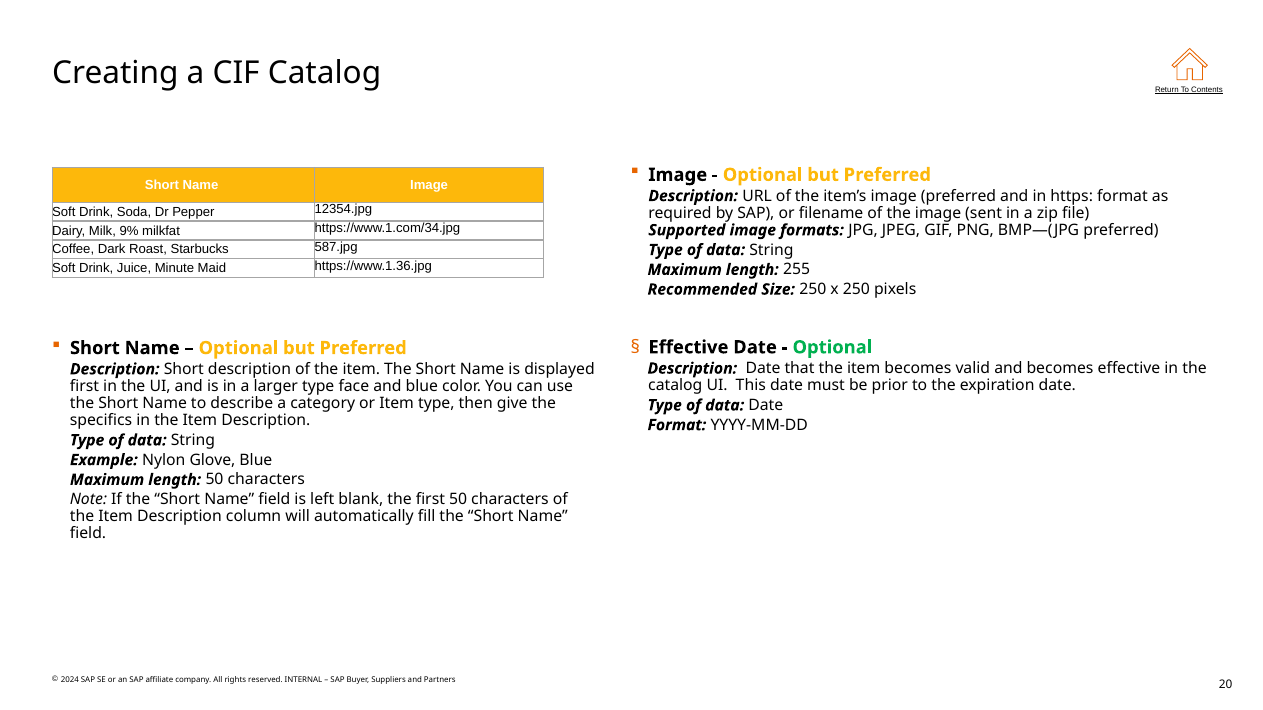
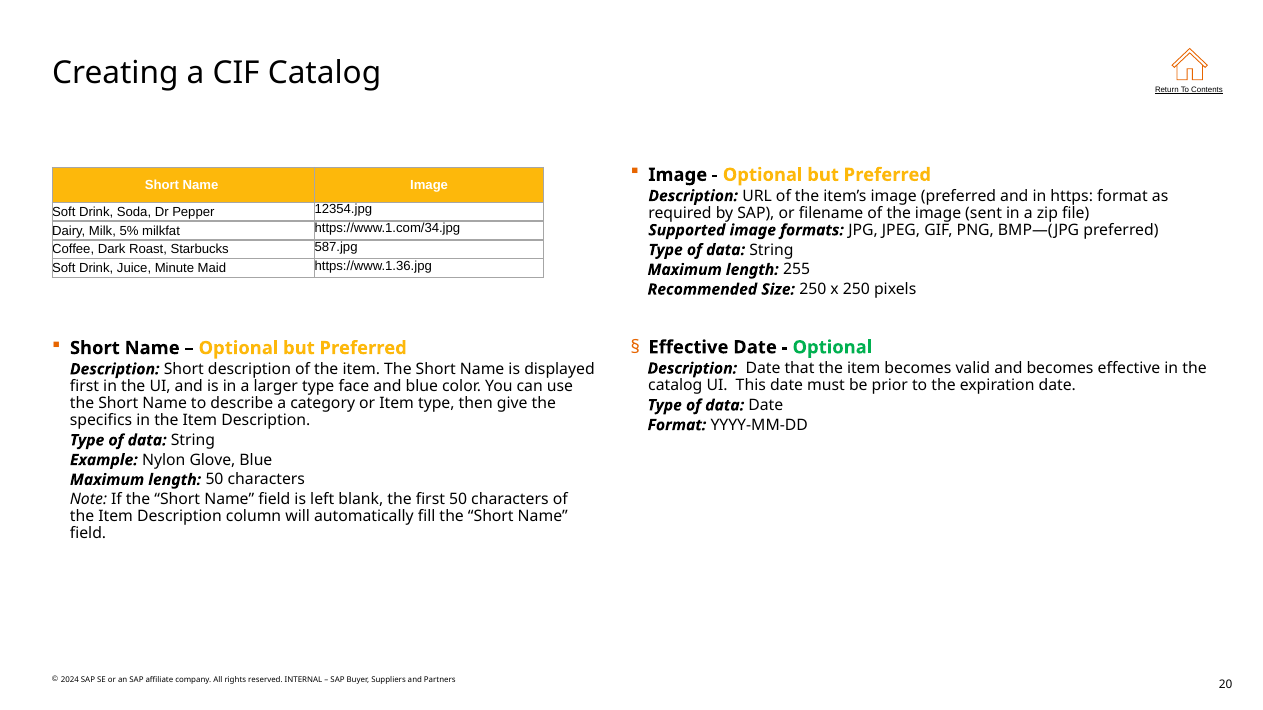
9%: 9% -> 5%
